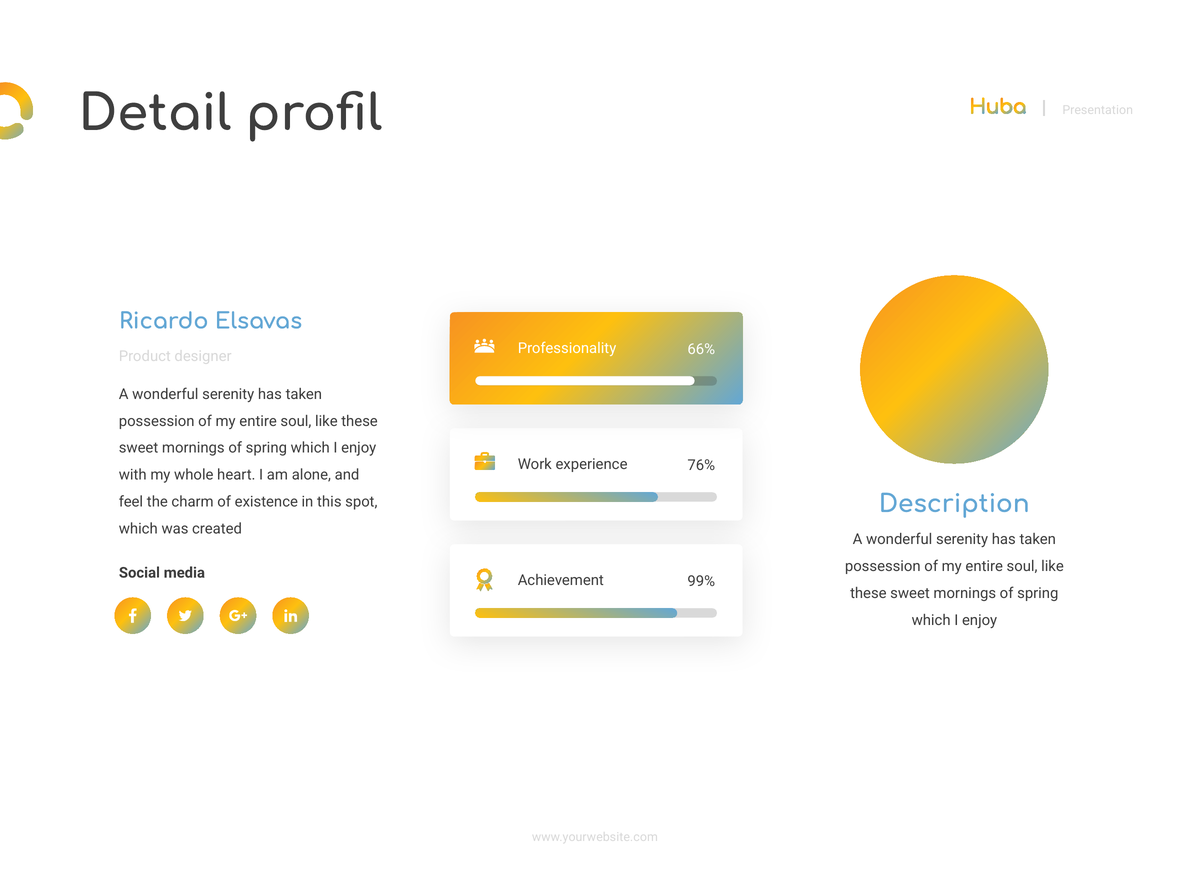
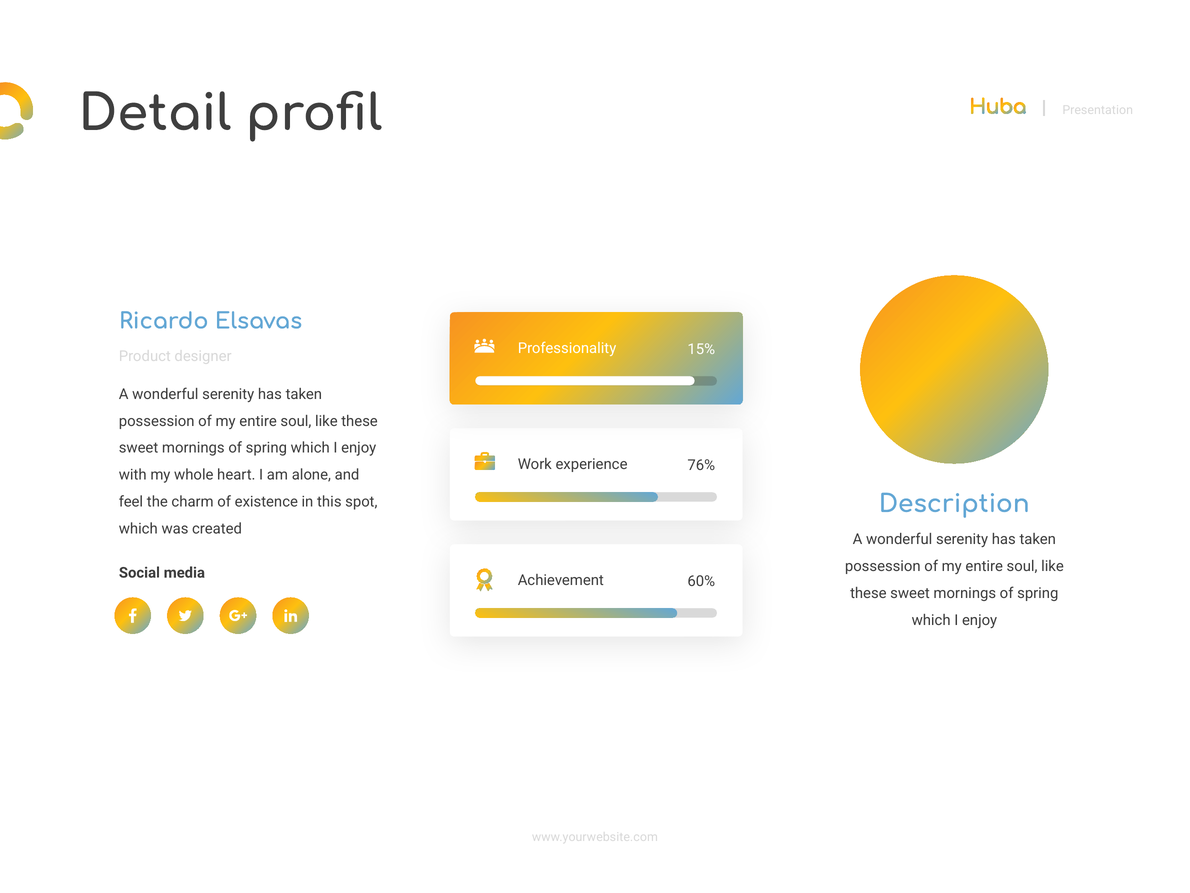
66%: 66% -> 15%
99%: 99% -> 60%
